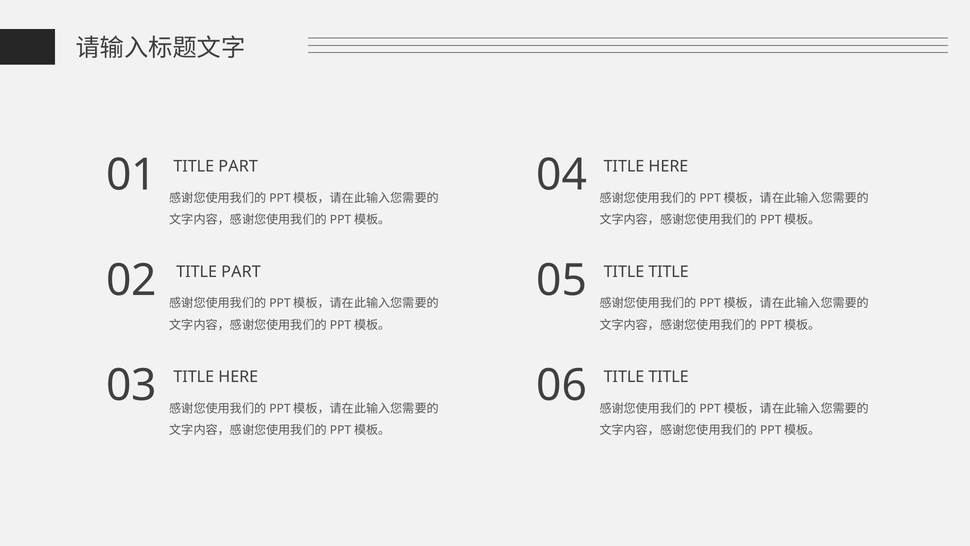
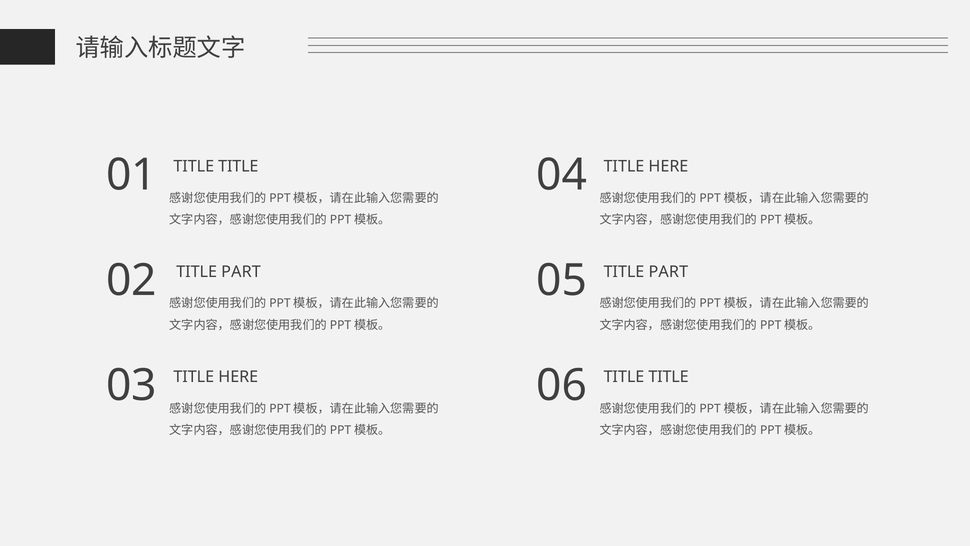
PART at (238, 166): PART -> TITLE
TITLE at (669, 272): TITLE -> PART
